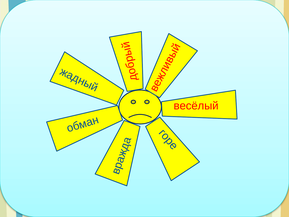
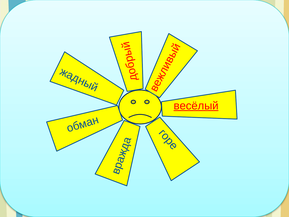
весёлый underline: none -> present
